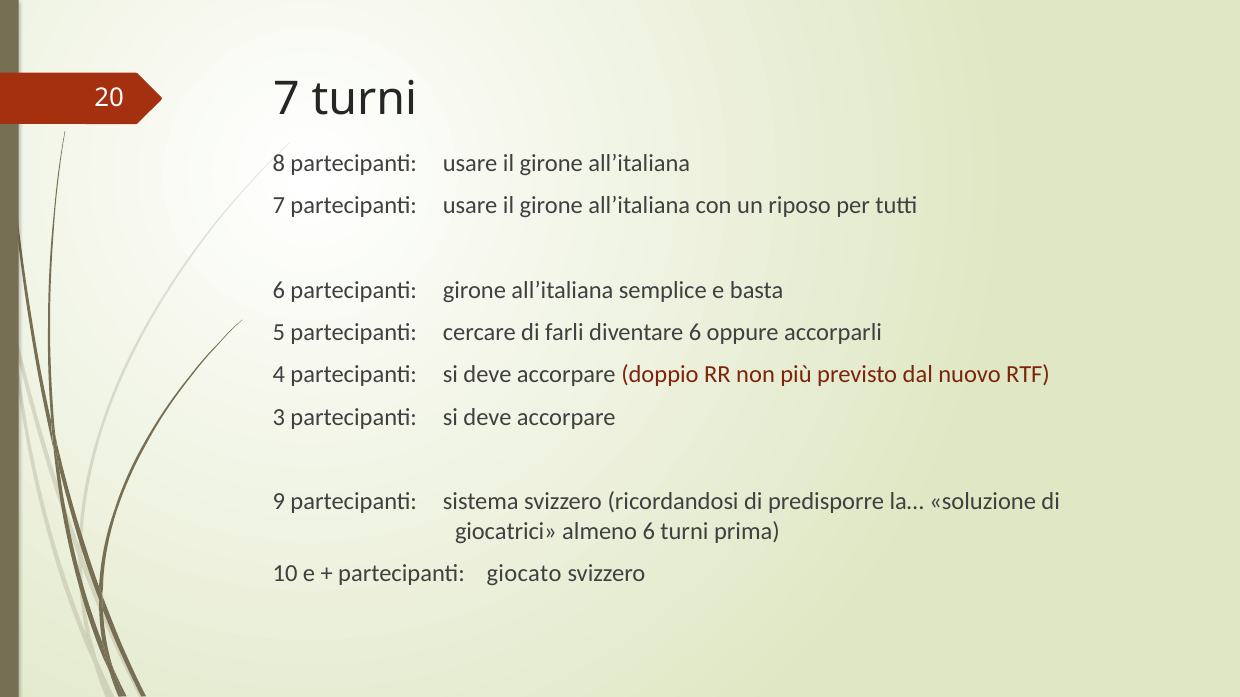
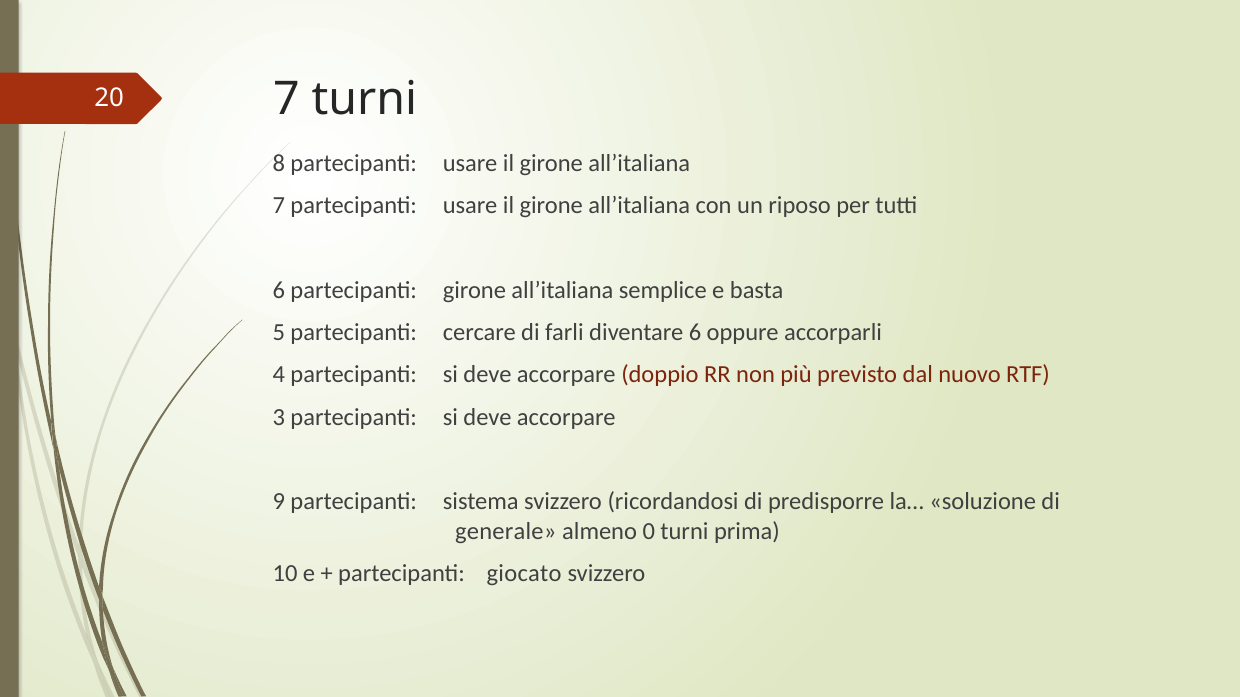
giocatrici: giocatrici -> generale
almeno 6: 6 -> 0
